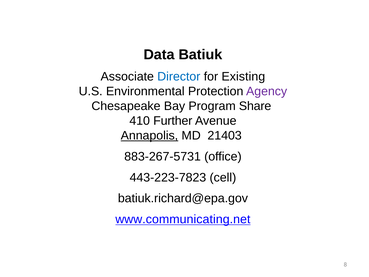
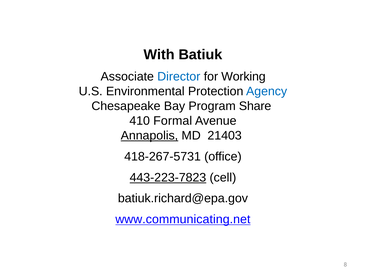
Data: Data -> With
Existing: Existing -> Working
Agency colour: purple -> blue
Further: Further -> Formal
883-267-5731: 883-267-5731 -> 418-267-5731
443-223-7823 underline: none -> present
